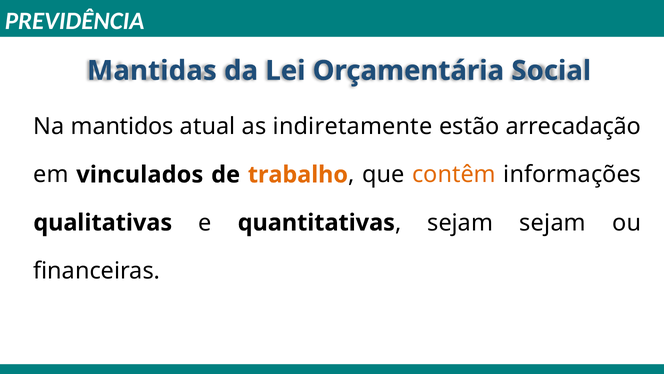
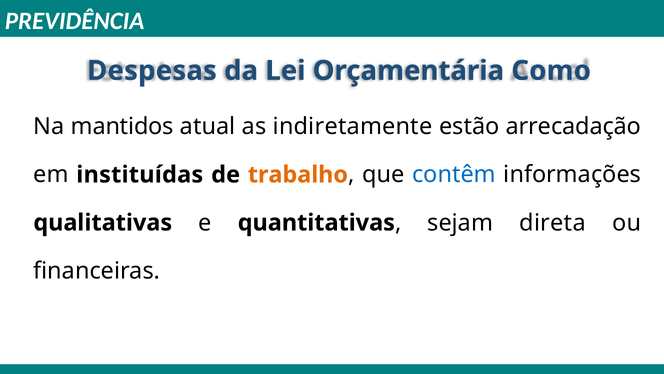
Mantidas: Mantidas -> Despesas
Social: Social -> Como
vinculados: vinculados -> instituídas
contêm colour: orange -> blue
sejam sejam: sejam -> direta
